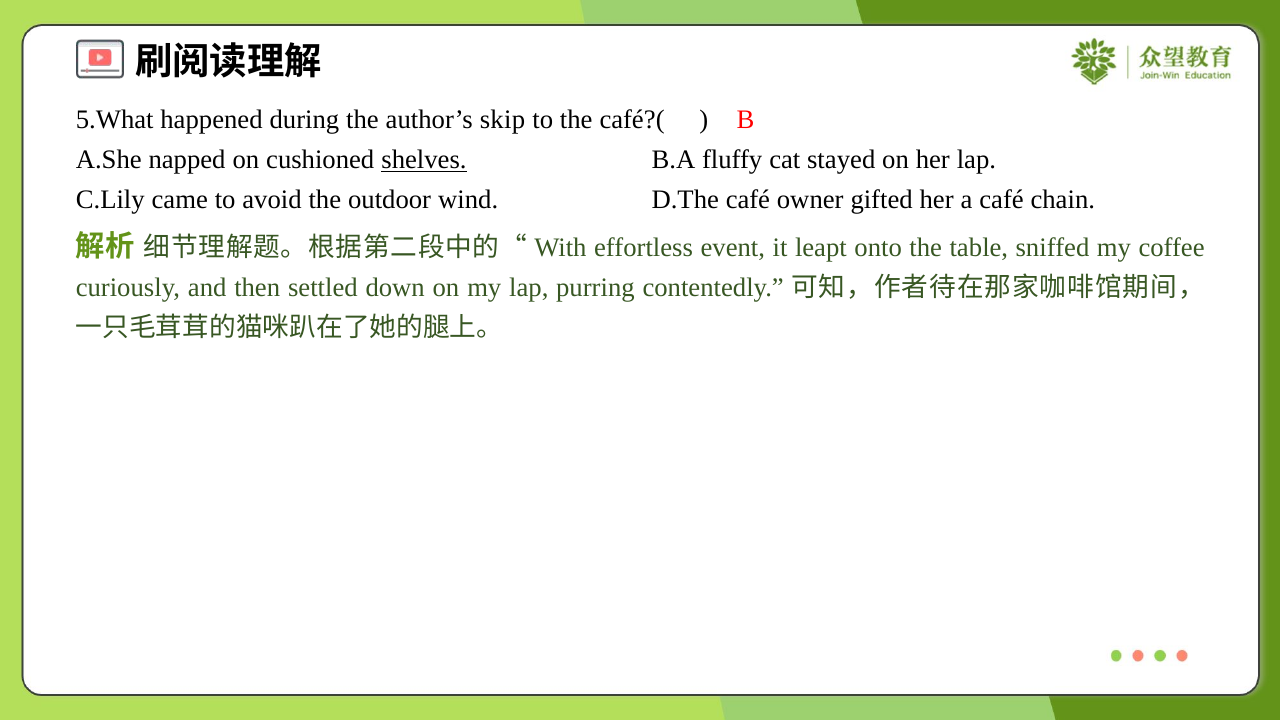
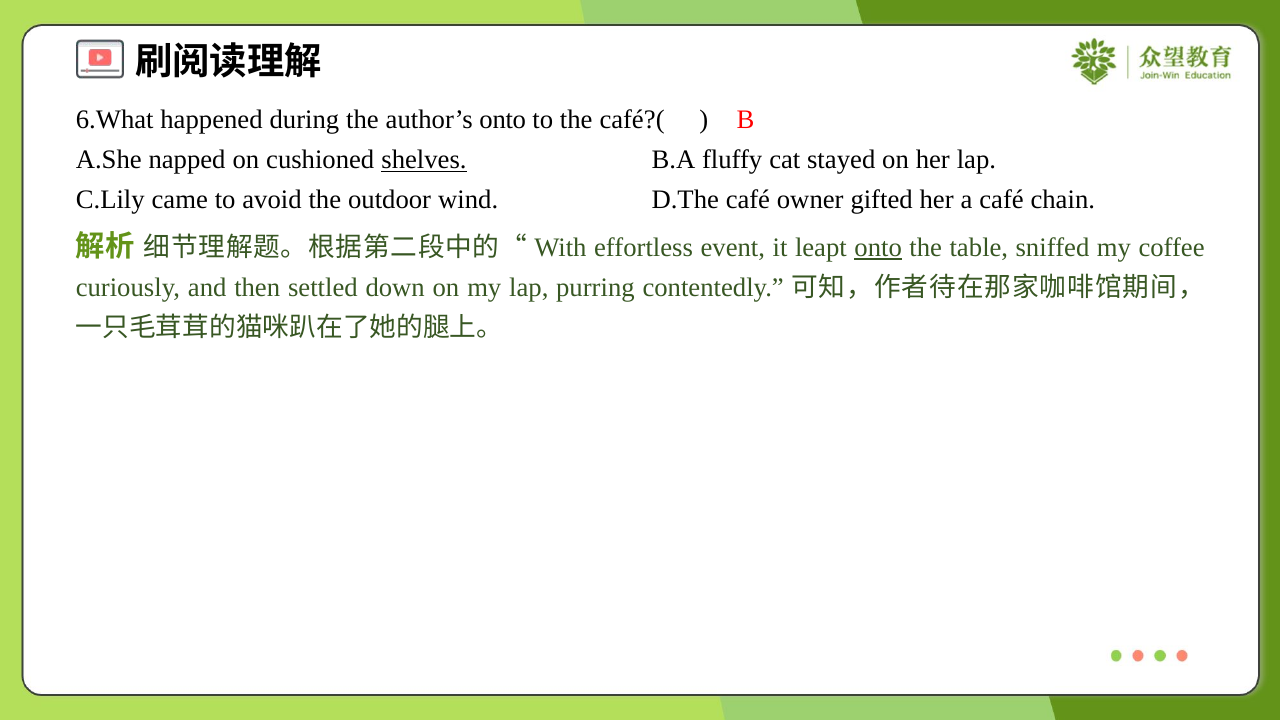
5.What: 5.What -> 6.What
author’s skip: skip -> onto
onto at (878, 247) underline: none -> present
